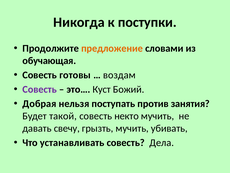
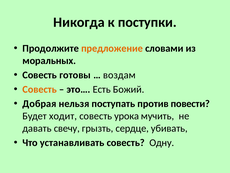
обучающая: обучающая -> моральных
Совесть at (40, 89) colour: purple -> orange
Куст: Куст -> Есть
занятия: занятия -> повести
такой: такой -> ходит
некто: некто -> урока
грызть мучить: мучить -> сердце
Дела: Дела -> Одну
